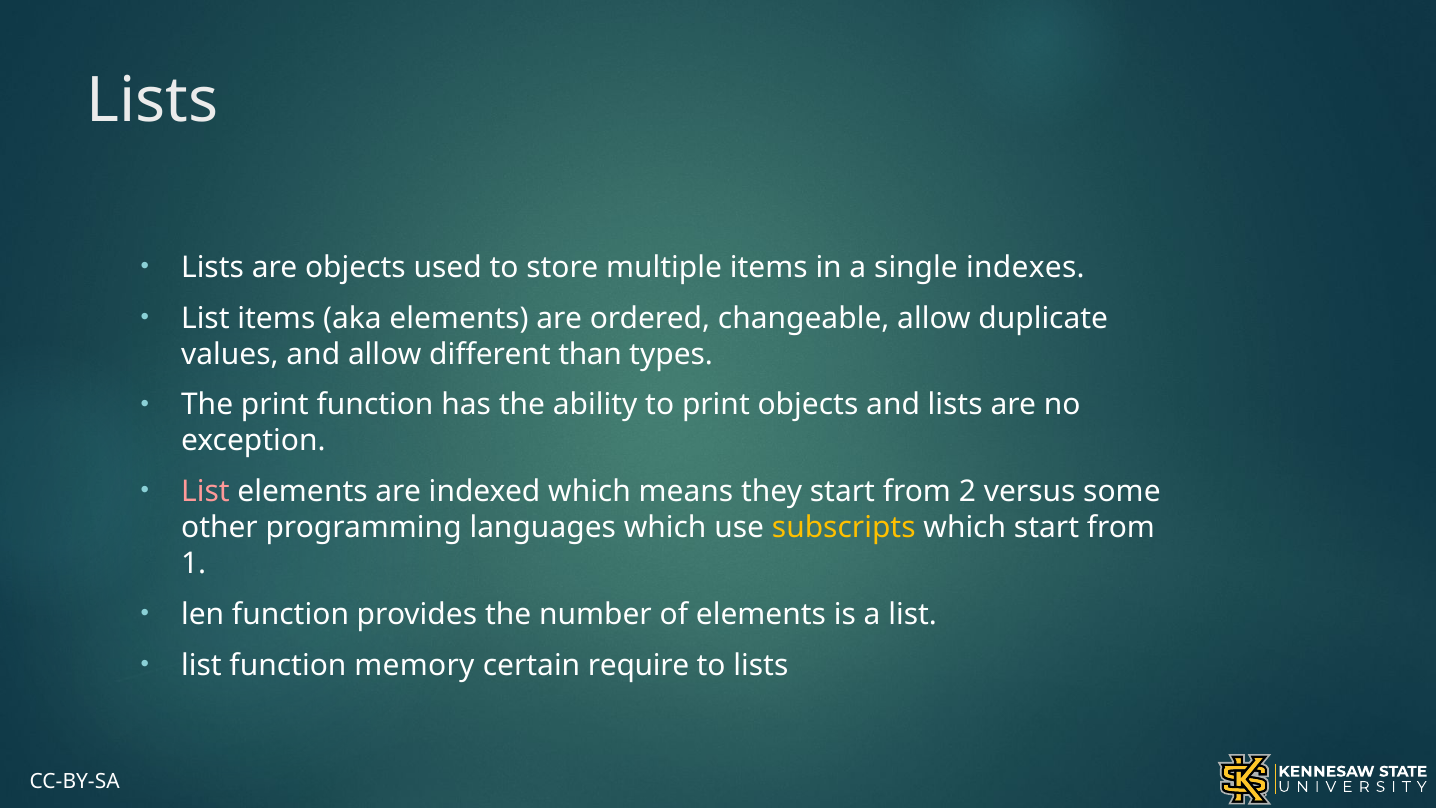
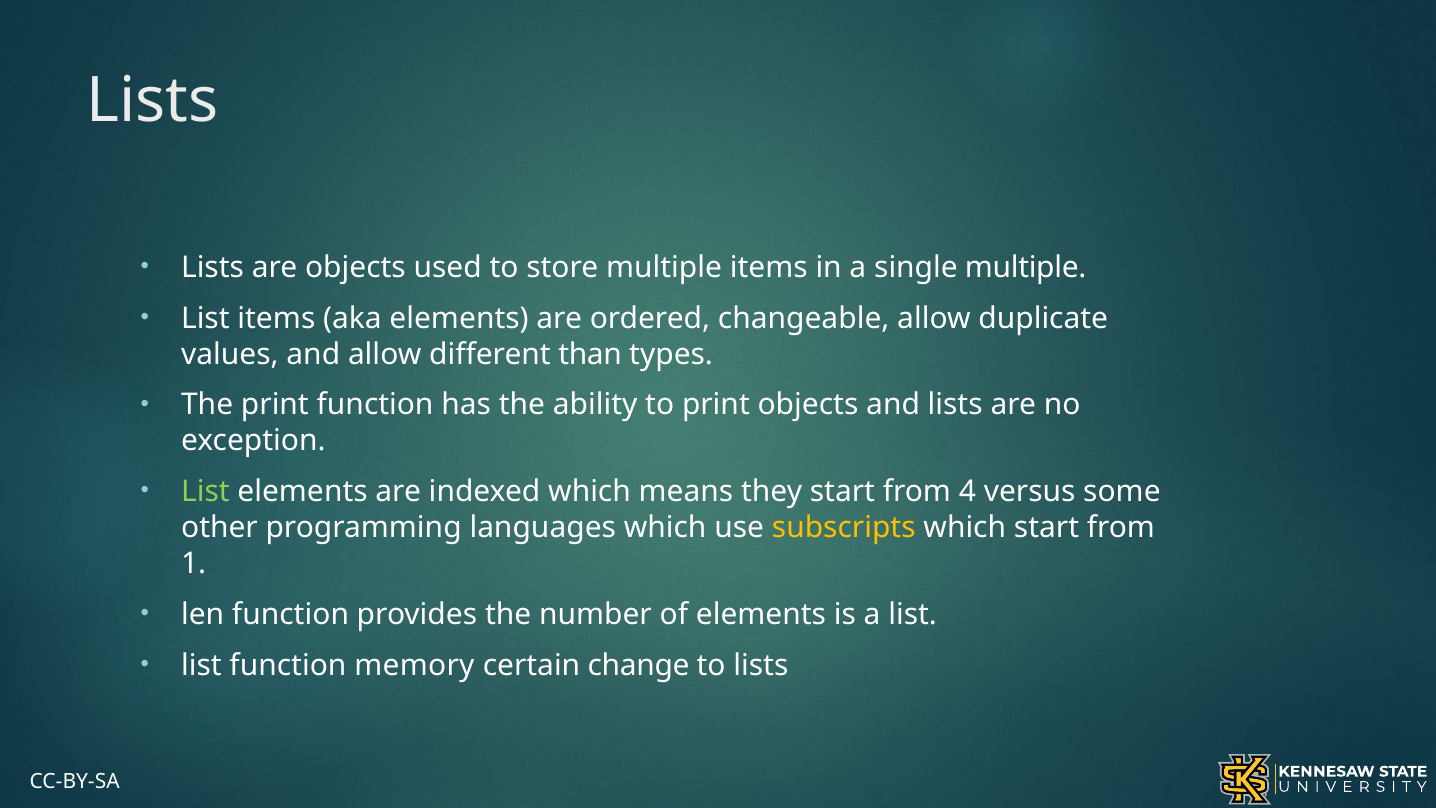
single indexes: indexes -> multiple
List at (205, 492) colour: pink -> light green
2: 2 -> 4
require: require -> change
